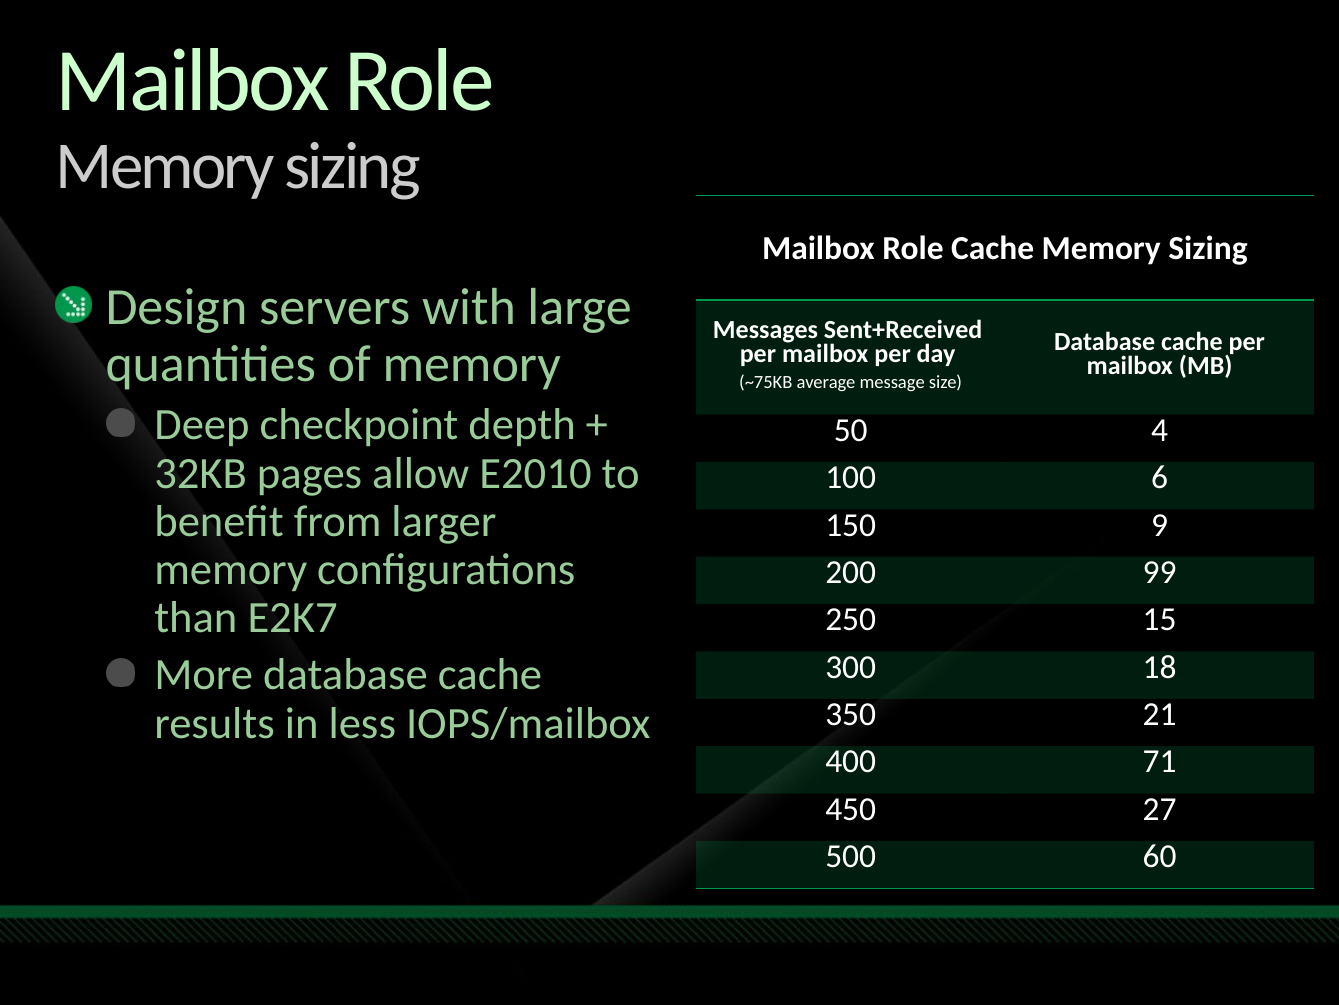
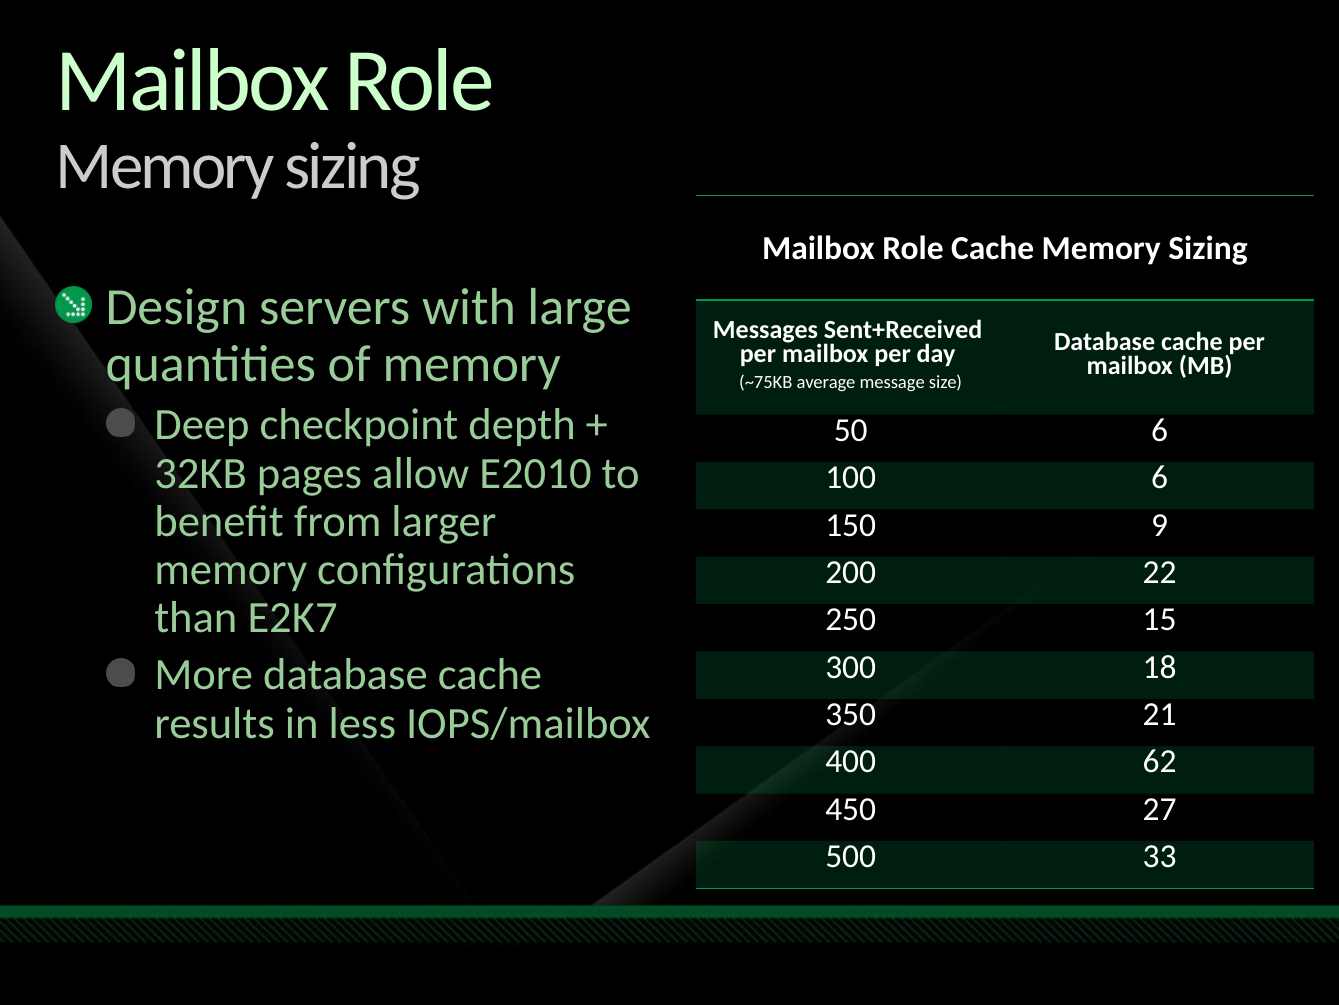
50 4: 4 -> 6
99: 99 -> 22
71: 71 -> 62
60: 60 -> 33
